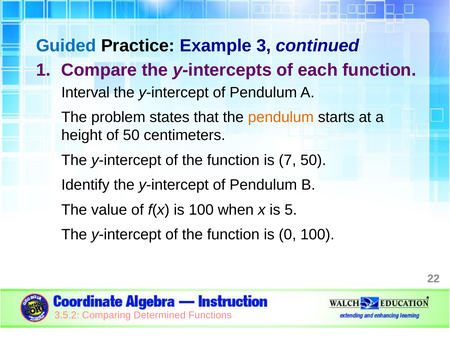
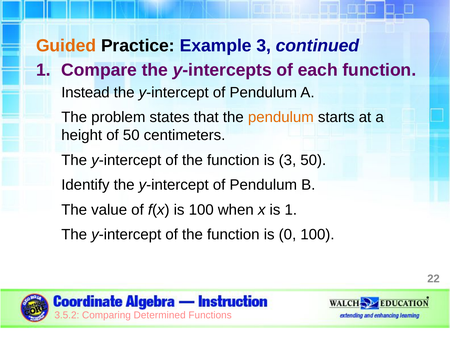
Guided colour: blue -> orange
Interval: Interval -> Instead
is 7: 7 -> 3
is 5: 5 -> 1
